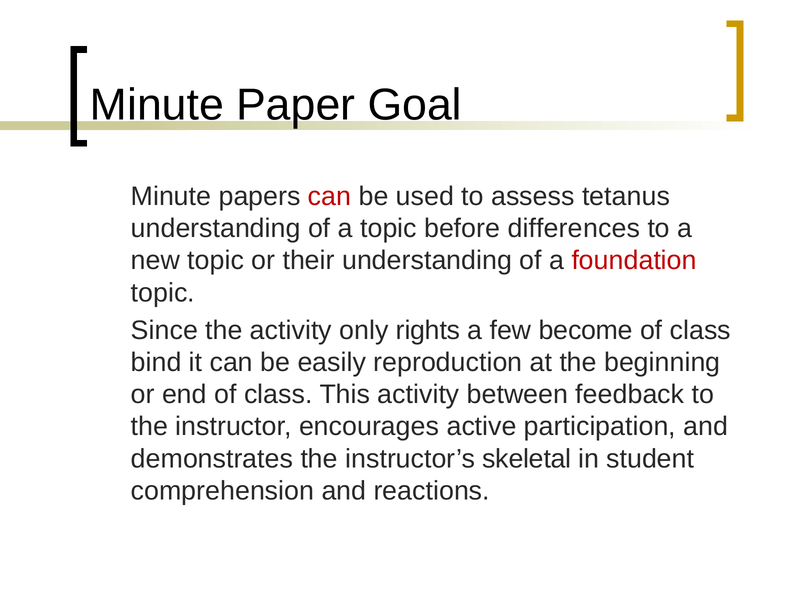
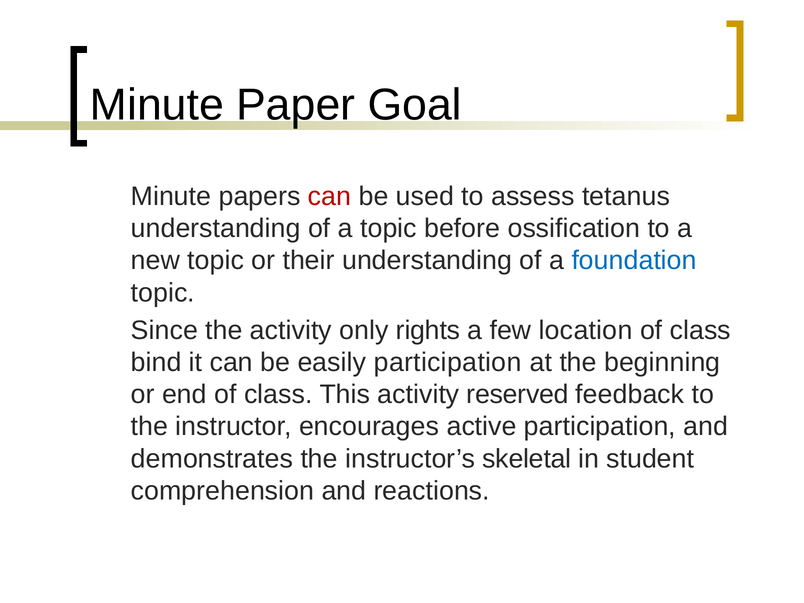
differences: differences -> ossification
foundation colour: red -> blue
become: become -> location
easily reproduction: reproduction -> participation
between: between -> reserved
